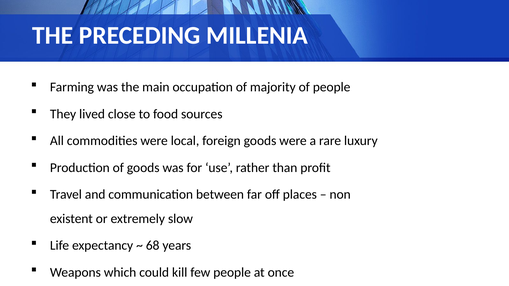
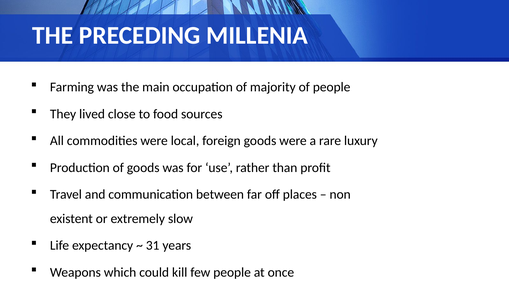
68: 68 -> 31
